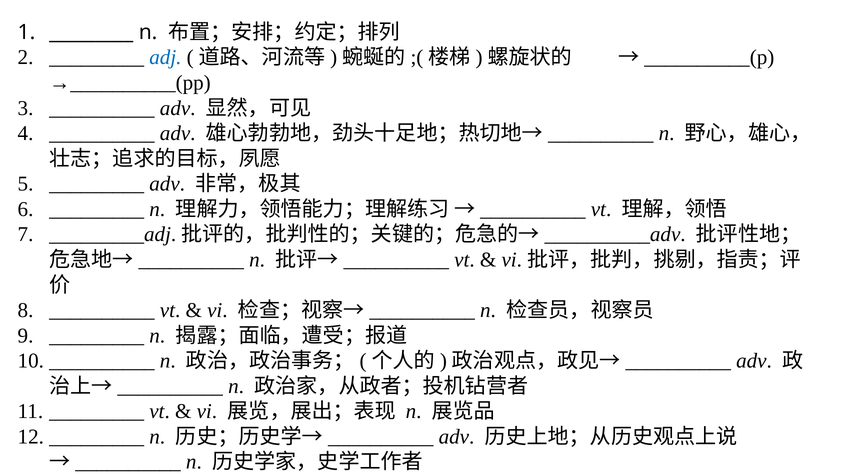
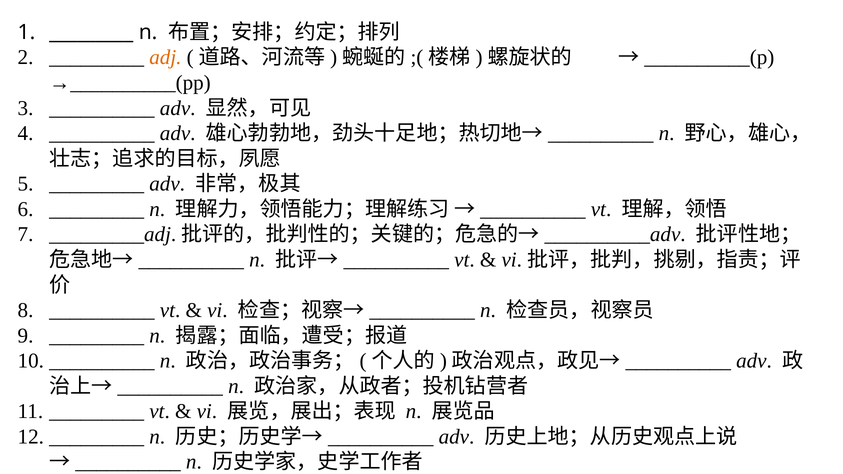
adj colour: blue -> orange
